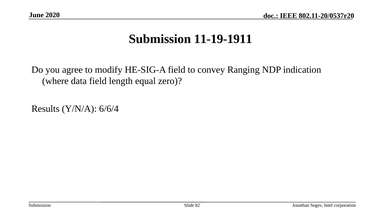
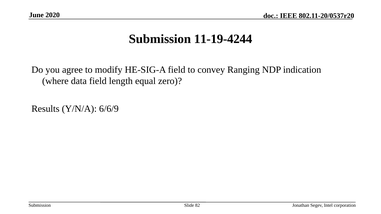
11-19-1911: 11-19-1911 -> 11-19-4244
6/6/4: 6/6/4 -> 6/6/9
